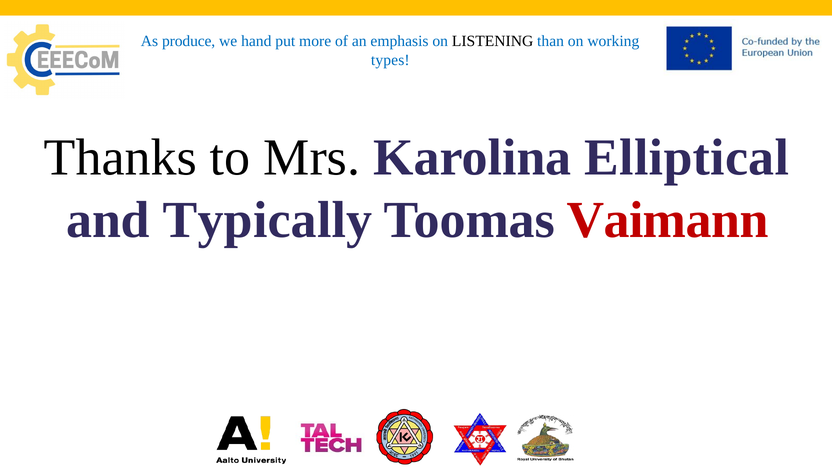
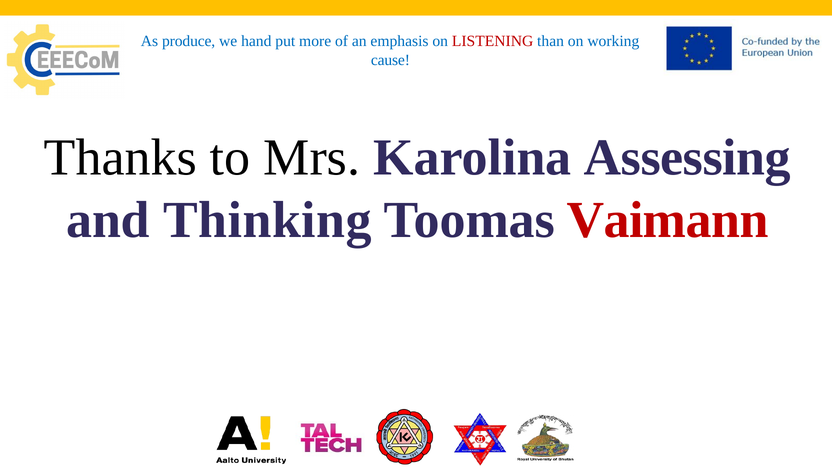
LISTENING colour: black -> red
types: types -> cause
Elliptical: Elliptical -> Assessing
Typically: Typically -> Thinking
